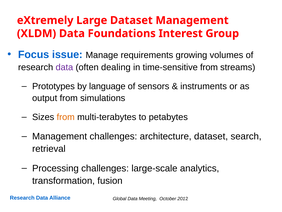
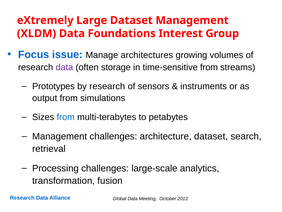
requirements: requirements -> architectures
dealing: dealing -> storage
by language: language -> research
from at (66, 117) colour: orange -> blue
